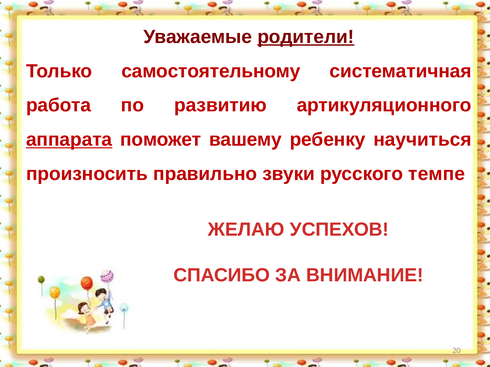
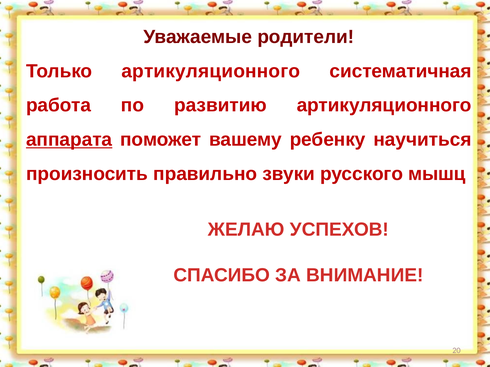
родители underline: present -> none
Только самостоятельному: самостоятельному -> артикуляционного
темпе: темпе -> мышц
